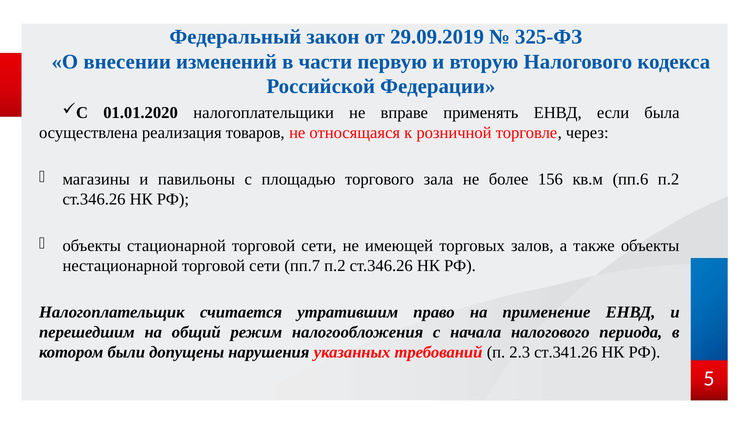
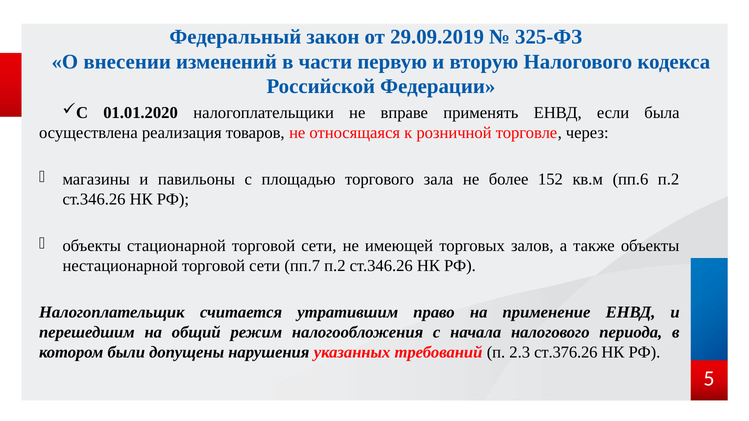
156: 156 -> 152
ст.341.26: ст.341.26 -> ст.376.26
